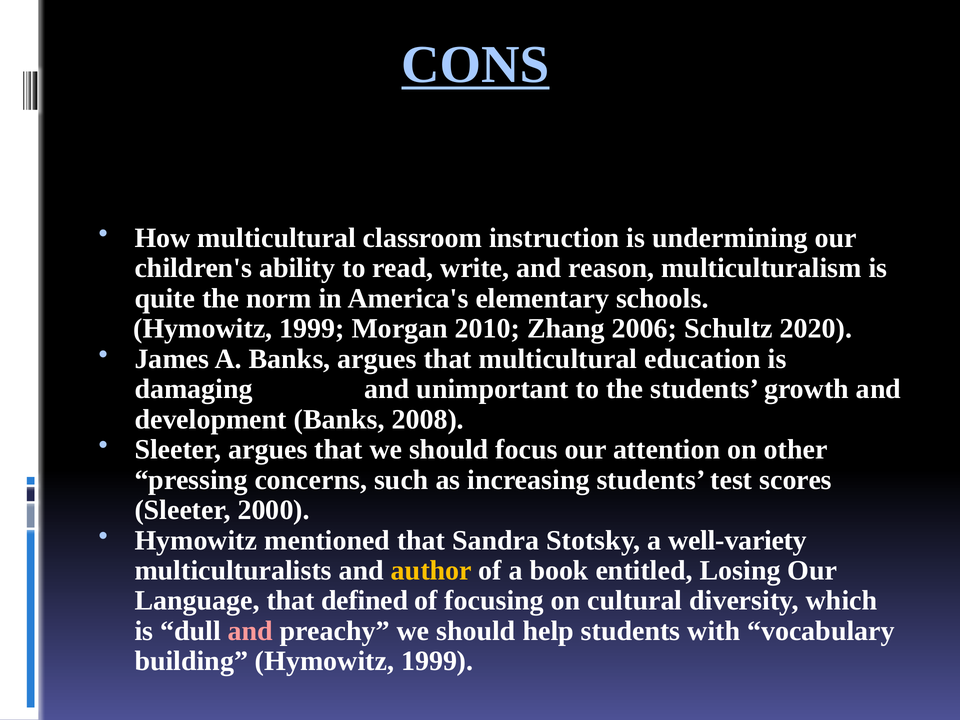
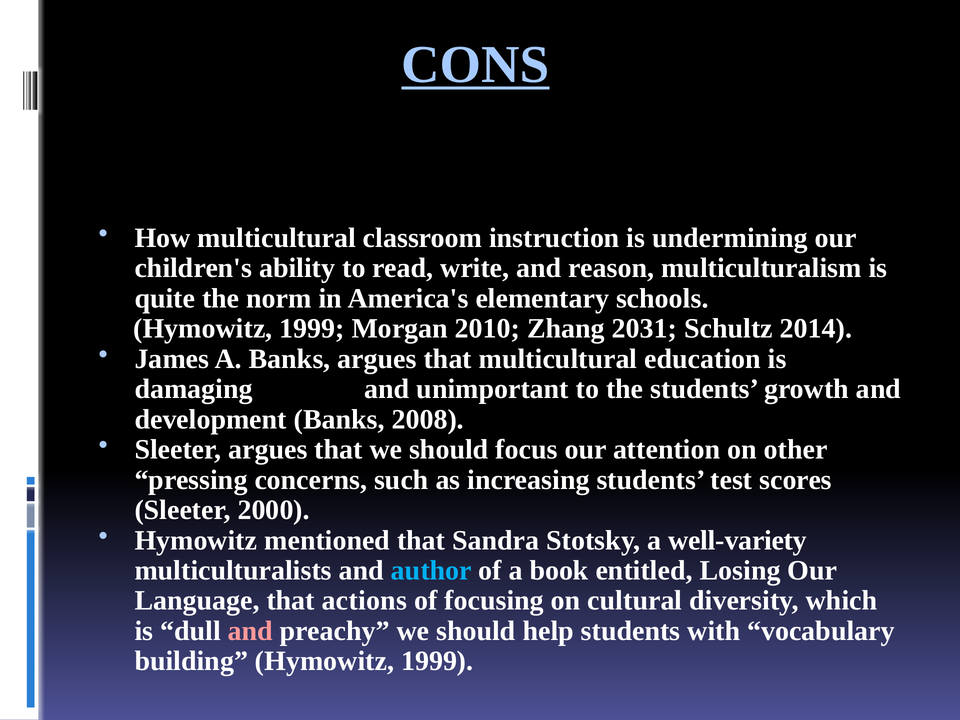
2006: 2006 -> 2031
2020: 2020 -> 2014
author colour: yellow -> light blue
defined: defined -> actions
